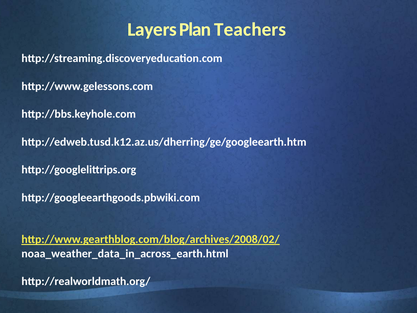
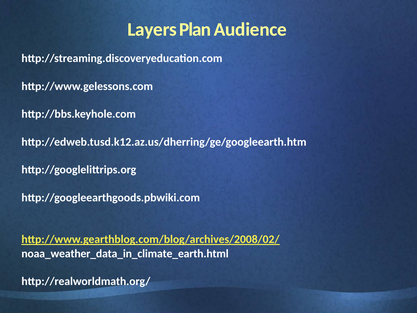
Teachers: Teachers -> Audience
noaa_weather_data_in_across_earth.html: noaa_weather_data_in_across_earth.html -> noaa_weather_data_in_climate_earth.html
